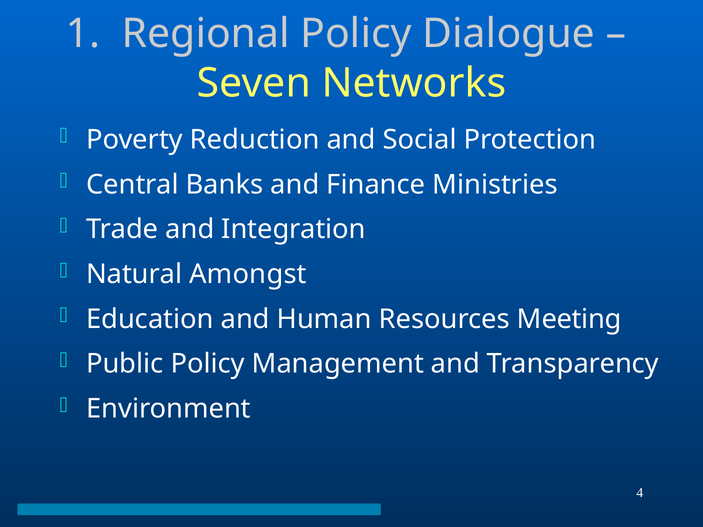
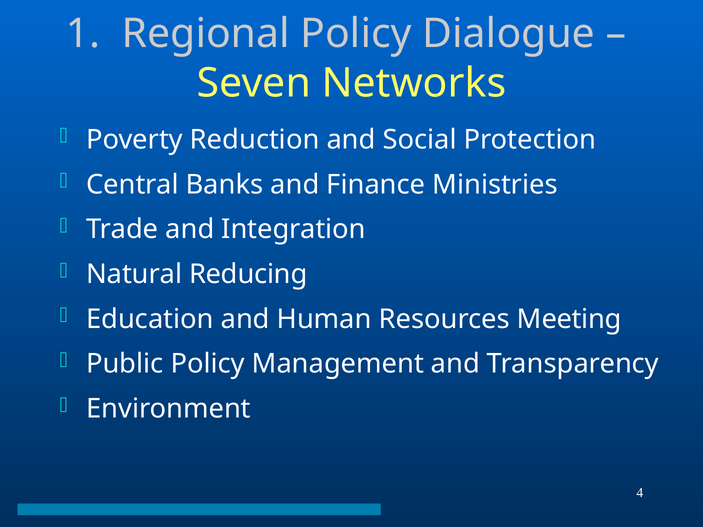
Amongst: Amongst -> Reducing
